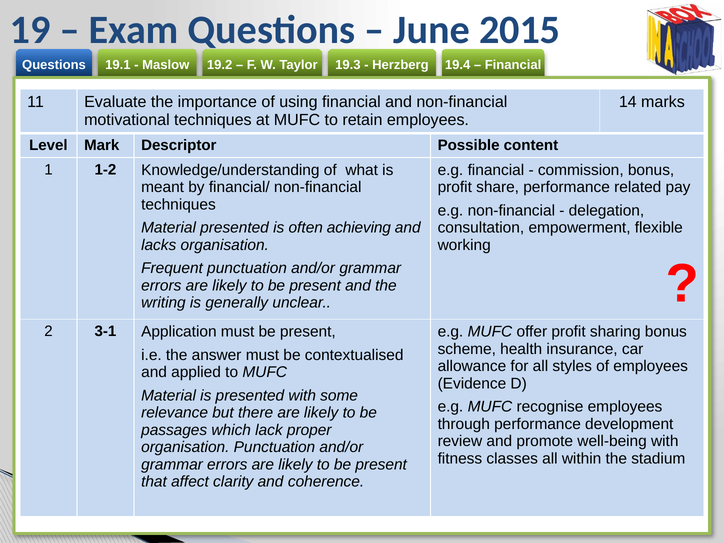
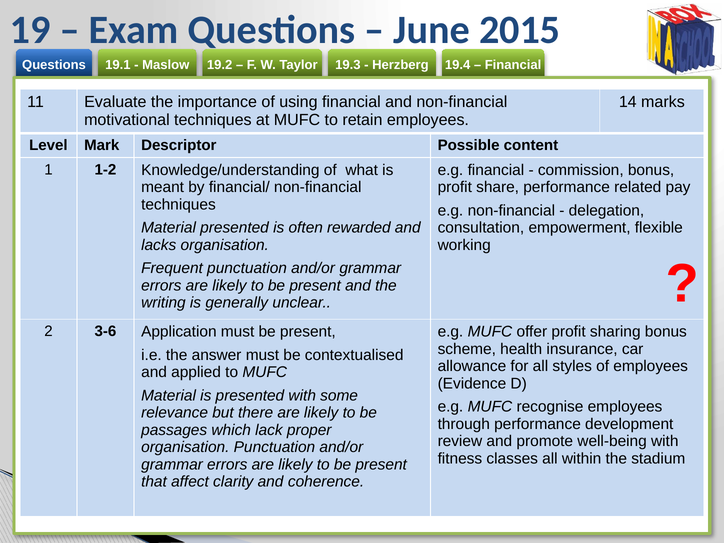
achieving: achieving -> rewarded
3-1: 3-1 -> 3-6
